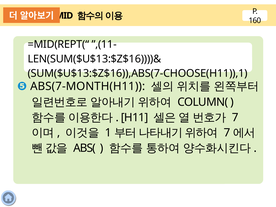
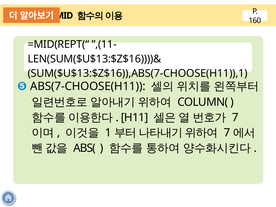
ABS(7-MONTH(H11: ABS(7-MONTH(H11 -> ABS(7-CHOOSE(H11
